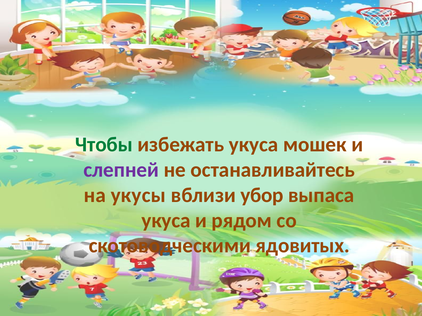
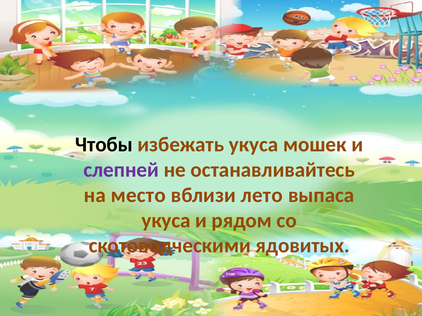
Чтобы colour: green -> black
укусы: укусы -> место
убор: убор -> лето
